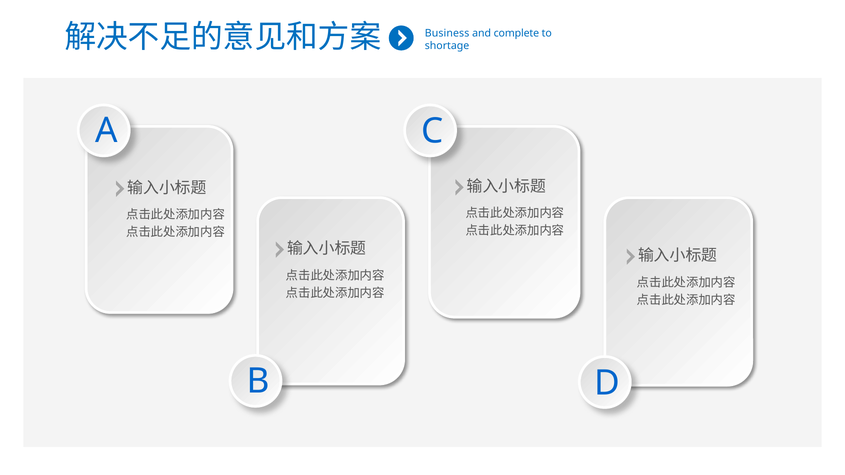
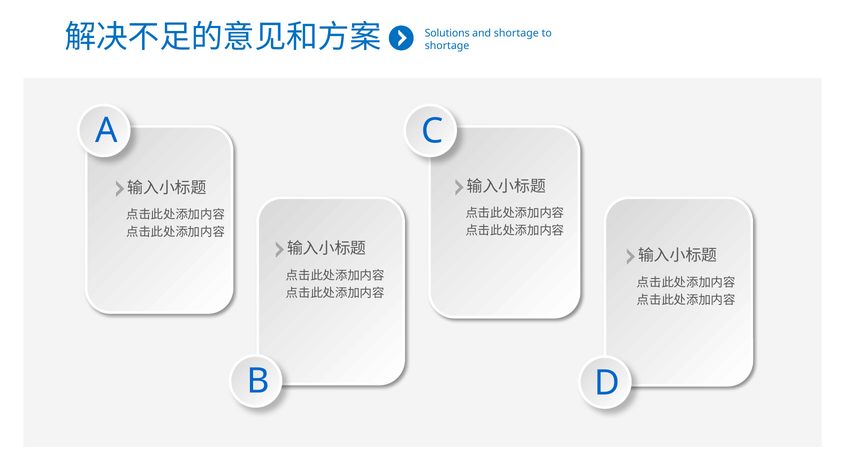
Business: Business -> Solutions
and complete: complete -> shortage
